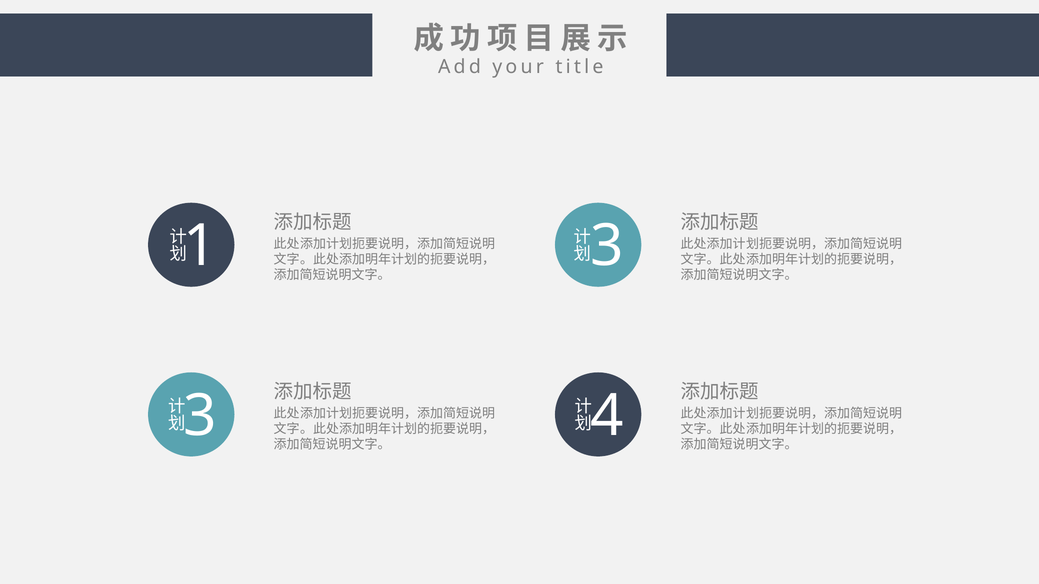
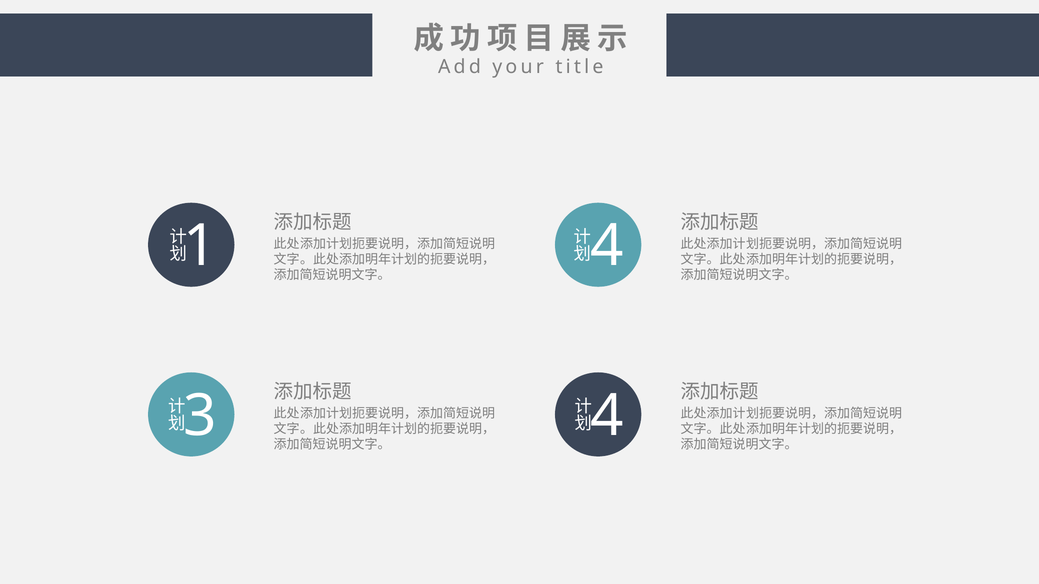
3 at (607, 246): 3 -> 4
